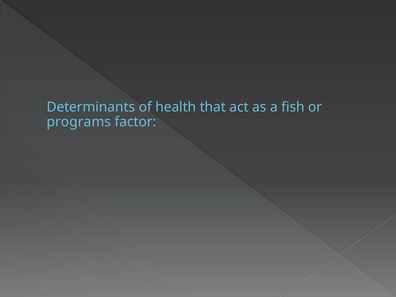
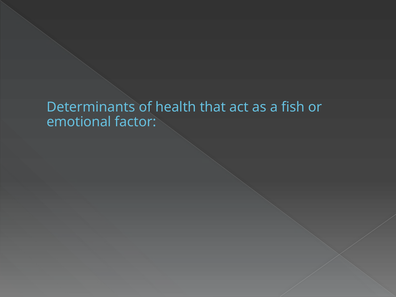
programs: programs -> emotional
